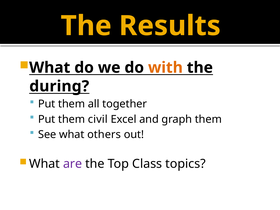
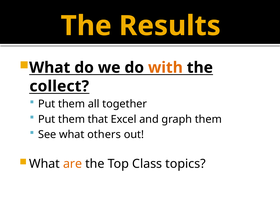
during: during -> collect
civil: civil -> that
are colour: purple -> orange
